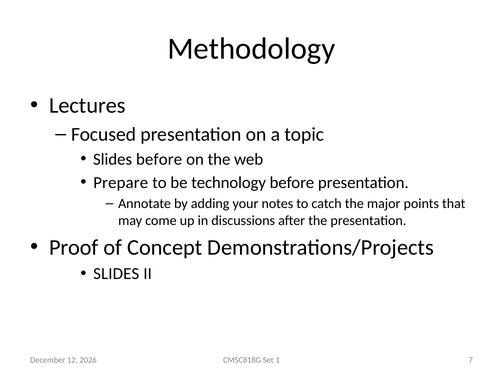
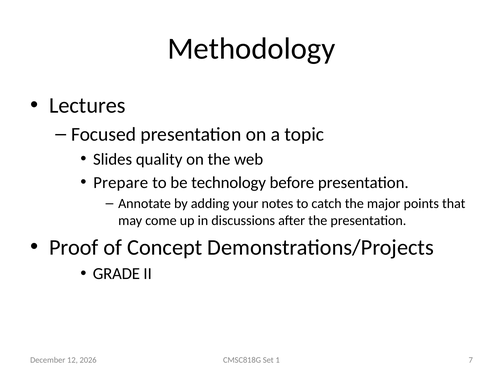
Slides before: before -> quality
SLIDES at (116, 274): SLIDES -> GRADE
